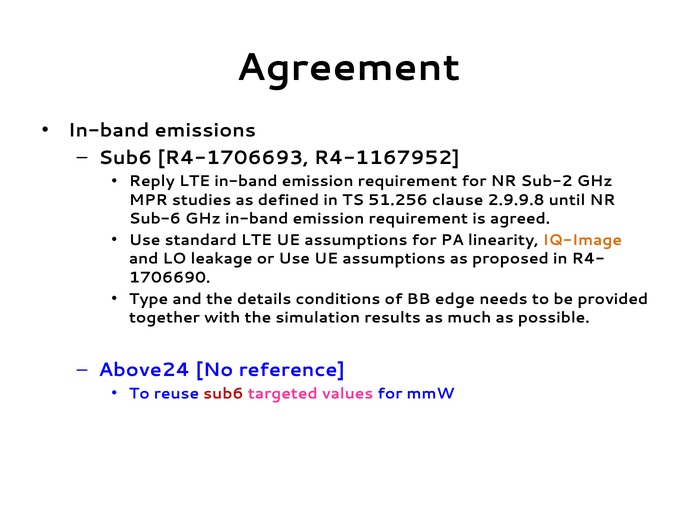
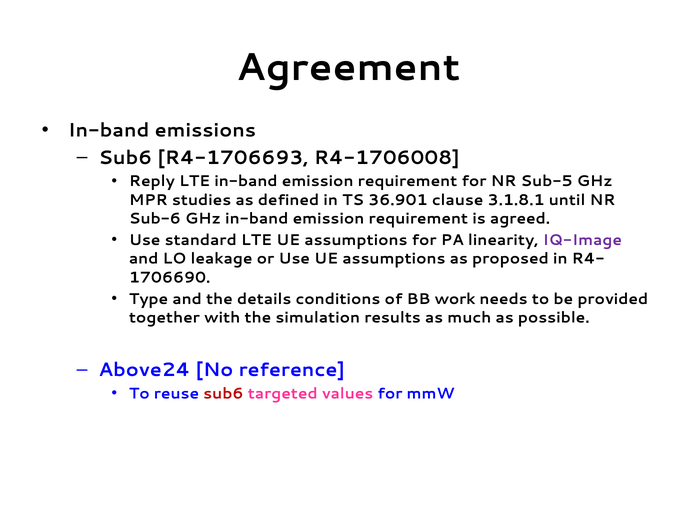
R4-1167952: R4-1167952 -> R4-1706008
Sub-2: Sub-2 -> Sub-5
51.256: 51.256 -> 36.901
2.9.9.8: 2.9.9.8 -> 3.1.8.1
IQ-Image colour: orange -> purple
edge: edge -> work
